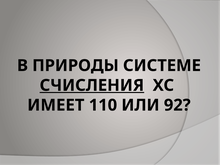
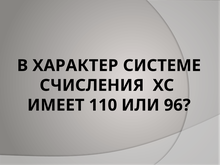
ПРИРОДЫ: ПРИРОДЫ -> ХАРАКТЕР
СЧИСЛЕНИЯ underline: present -> none
92: 92 -> 96
